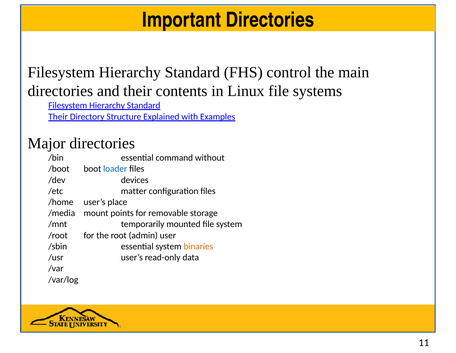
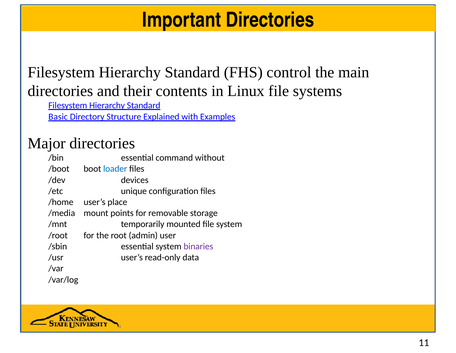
Their at (58, 117): Their -> Basic
matter: matter -> unique
binaries colour: orange -> purple
